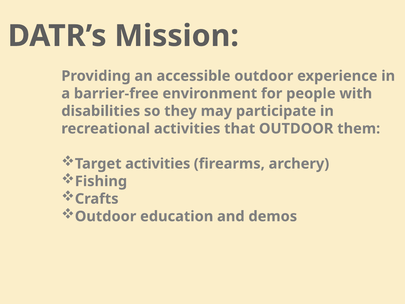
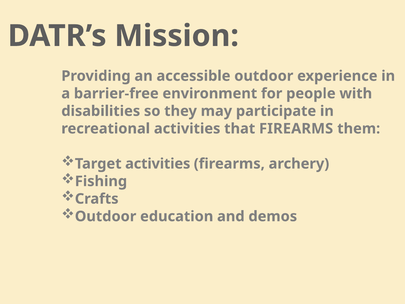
that OUTDOOR: OUTDOOR -> FIREARMS
